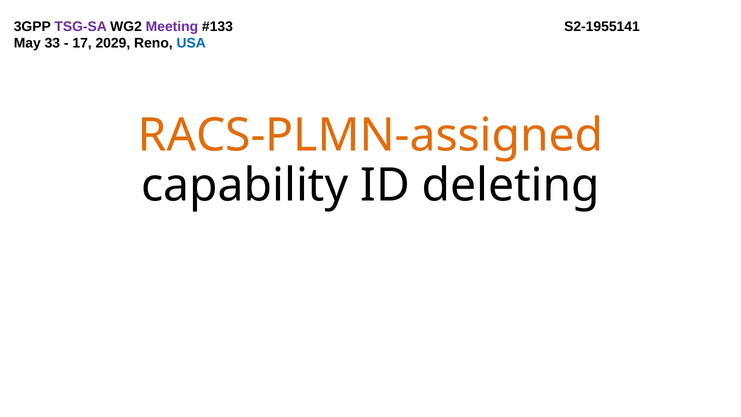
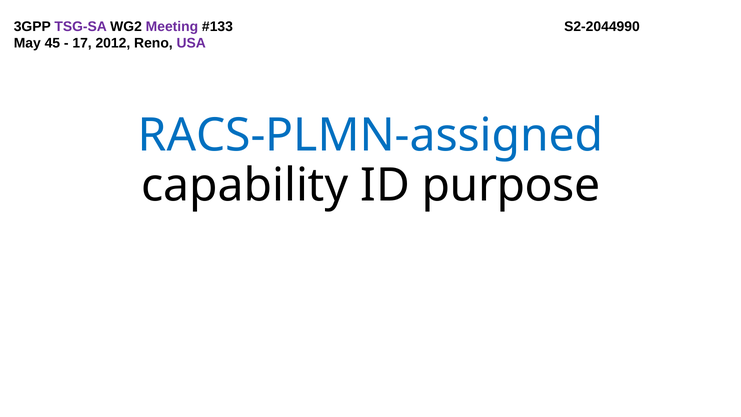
S2-1955141: S2-1955141 -> S2-2044990
33: 33 -> 45
2029: 2029 -> 2012
USA colour: blue -> purple
RACS-PLMN-assigned colour: orange -> blue
deleting: deleting -> purpose
